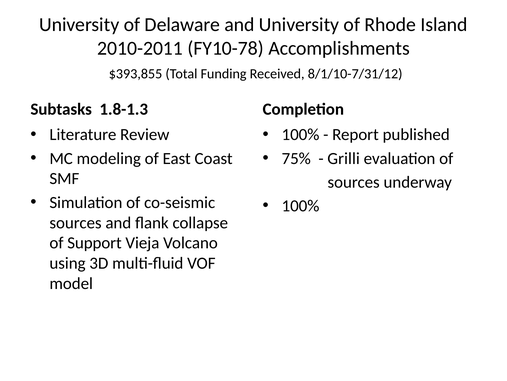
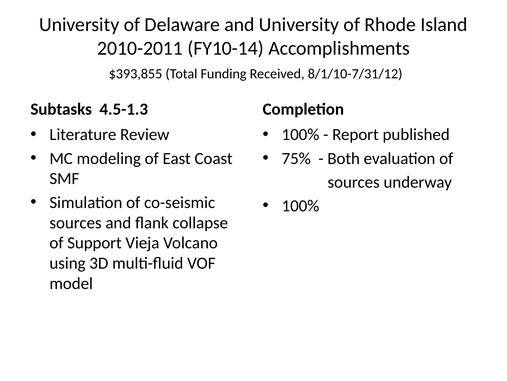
FY10-78: FY10-78 -> FY10-14
1.8-1.3: 1.8-1.3 -> 4.5-1.3
Grilli: Grilli -> Both
